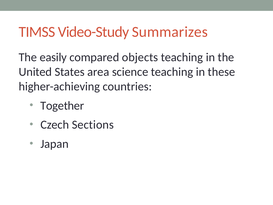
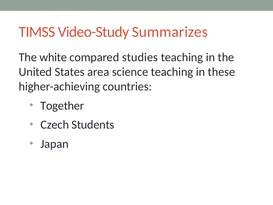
easily: easily -> white
objects: objects -> studies
Sections: Sections -> Students
